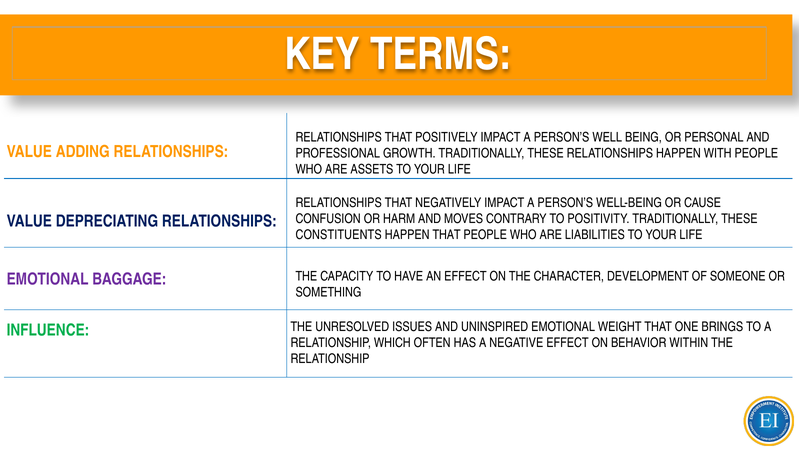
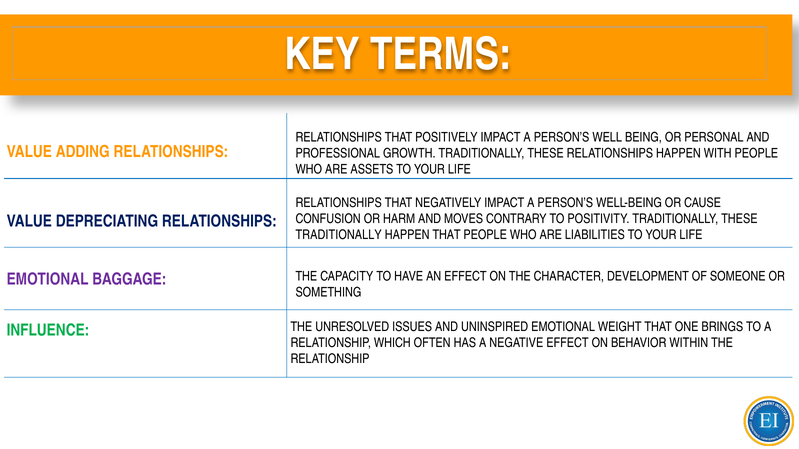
CONSTITUENTS at (339, 235): CONSTITUENTS -> TRADITIONALLY
